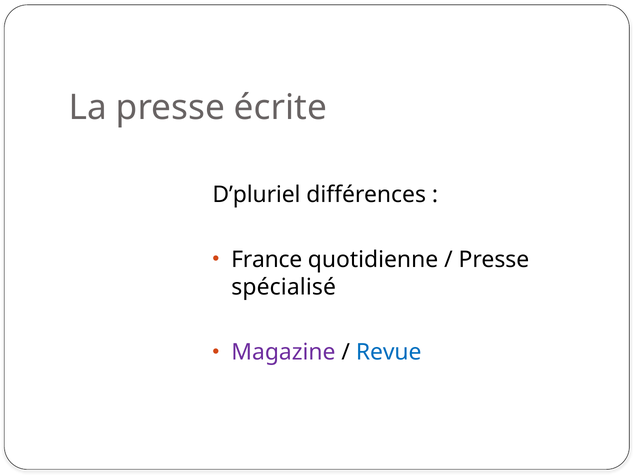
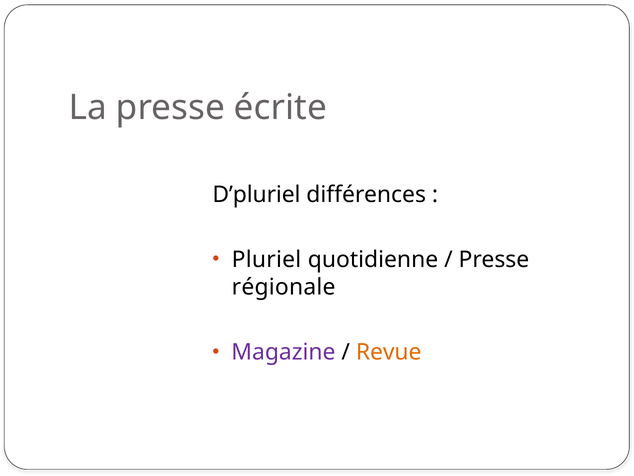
France: France -> Pluriel
spécialisé: spécialisé -> régionale
Revue colour: blue -> orange
